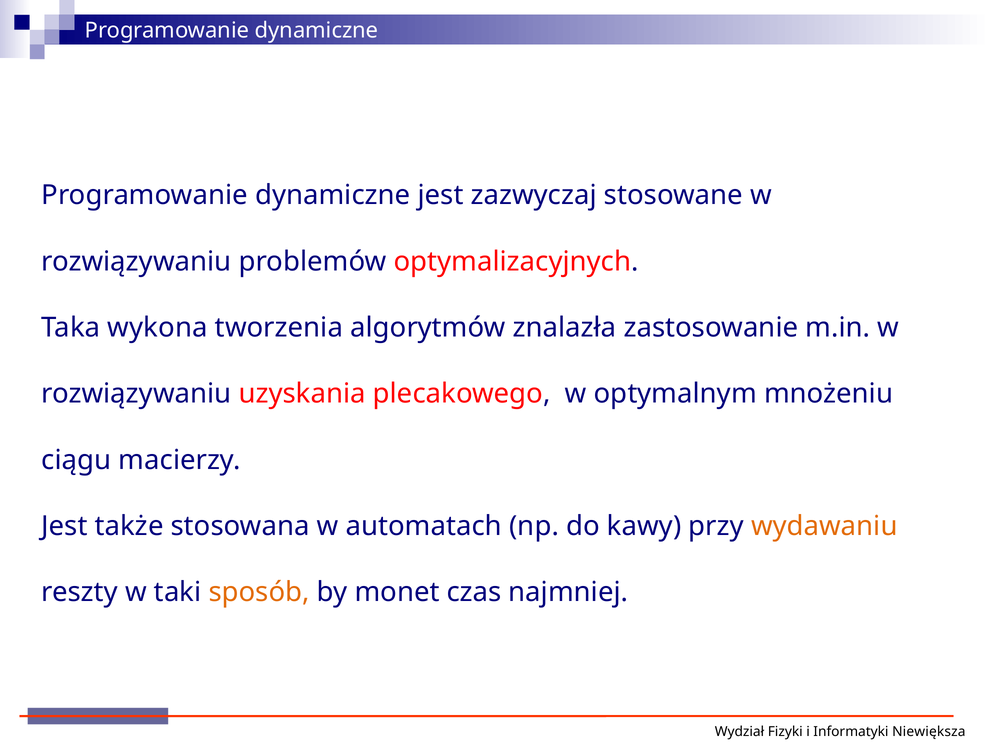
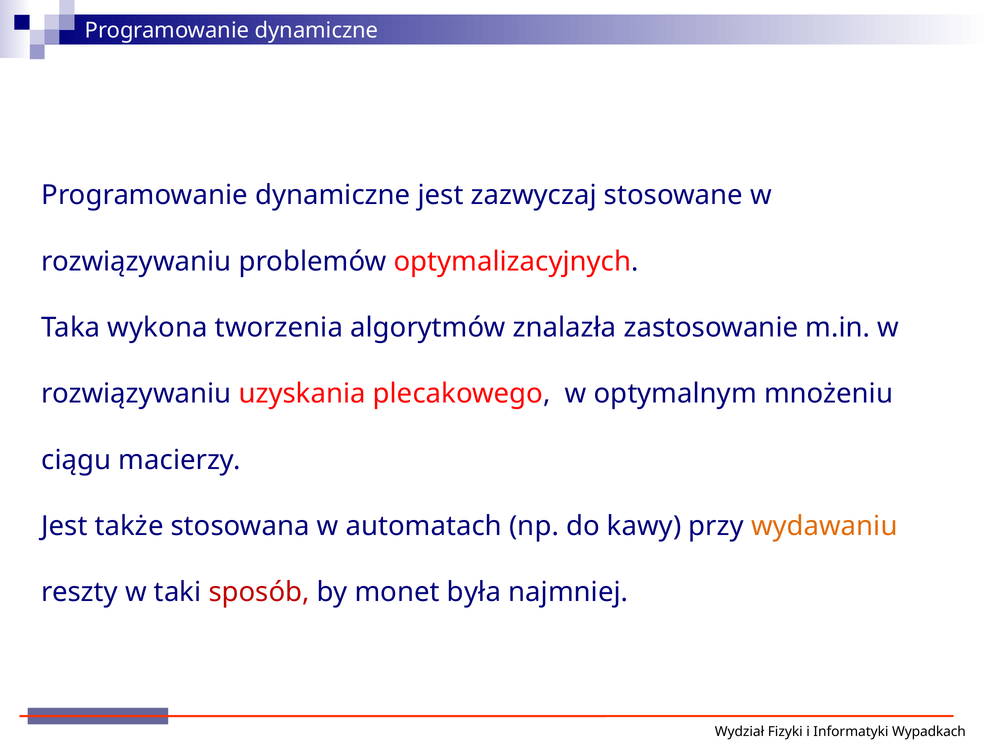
sposób colour: orange -> red
czas: czas -> była
Niewiększa: Niewiększa -> Wypadkach
